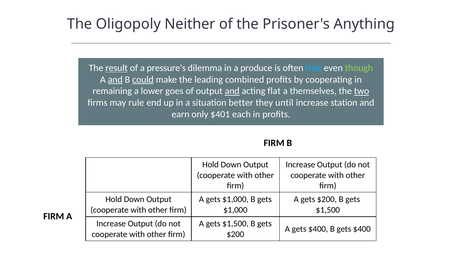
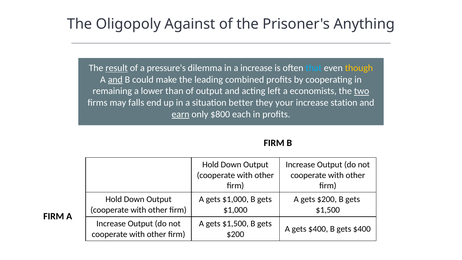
Neither: Neither -> Against
a produce: produce -> increase
though colour: light green -> yellow
could underline: present -> none
goes: goes -> than
and at (232, 91) underline: present -> none
flat: flat -> left
themselves: themselves -> economists
rule: rule -> falls
until: until -> your
earn underline: none -> present
$401: $401 -> $800
